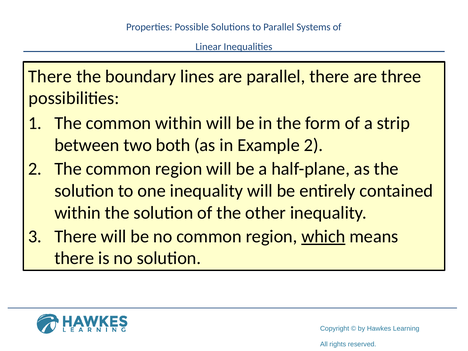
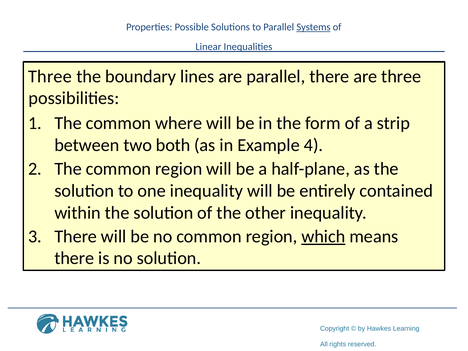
Systems underline: none -> present
There at (50, 76): There -> Three
common within: within -> where
Example 2: 2 -> 4
